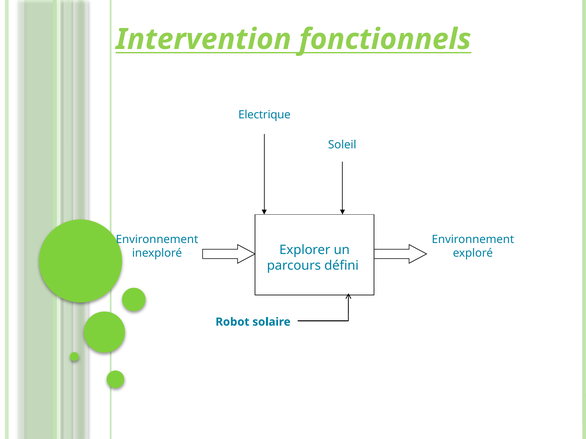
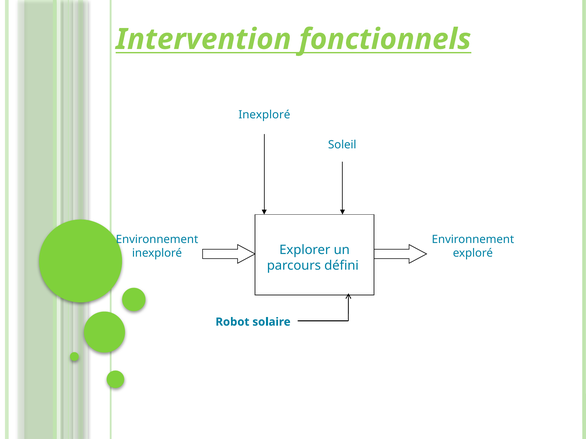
Electrique at (264, 115): Electrique -> Inexploré
